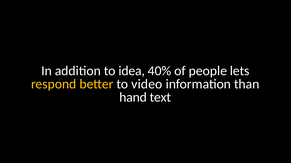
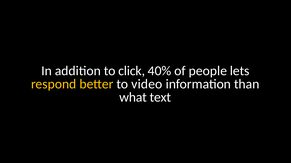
idea: idea -> click
hand: hand -> what
